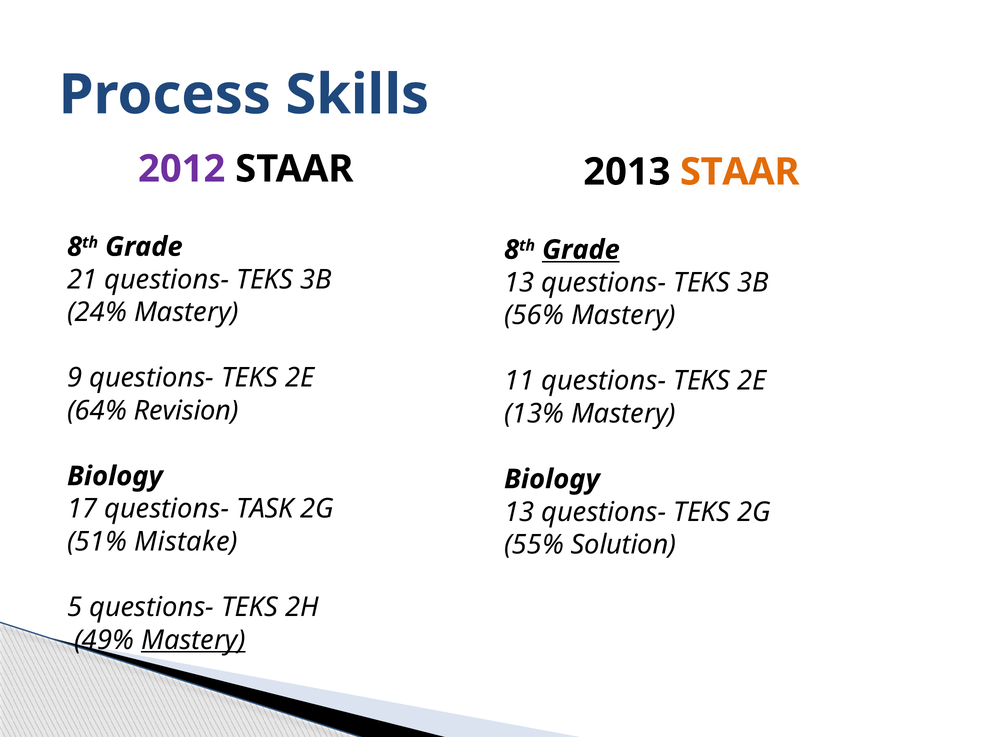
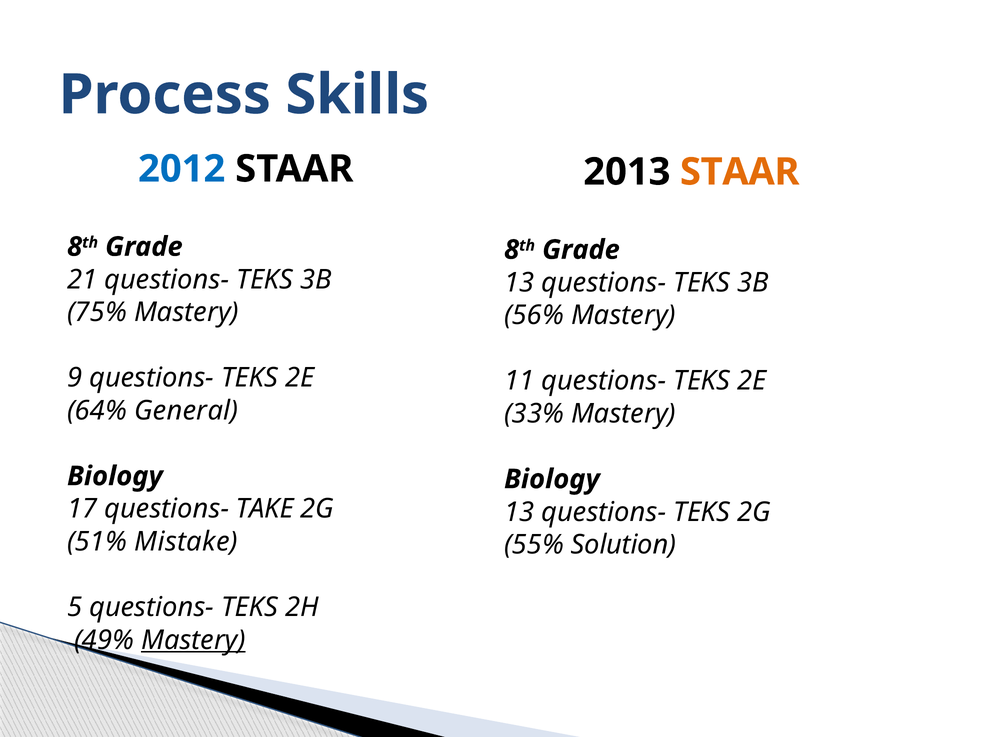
2012 colour: purple -> blue
Grade at (581, 250) underline: present -> none
24%: 24% -> 75%
Revision: Revision -> General
13%: 13% -> 33%
TASK: TASK -> TAKE
